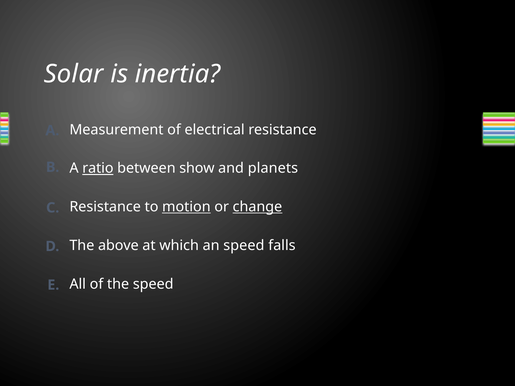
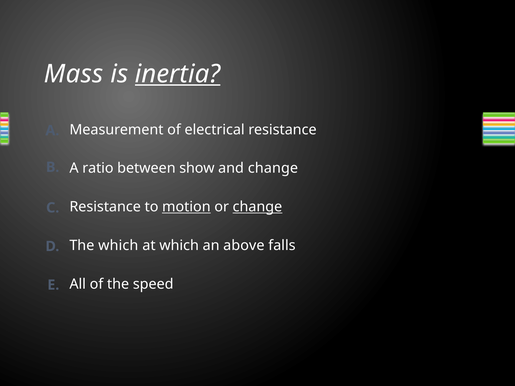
Solar: Solar -> Mass
inertia underline: none -> present
ratio underline: present -> none
and planets: planets -> change
The above: above -> which
an speed: speed -> above
